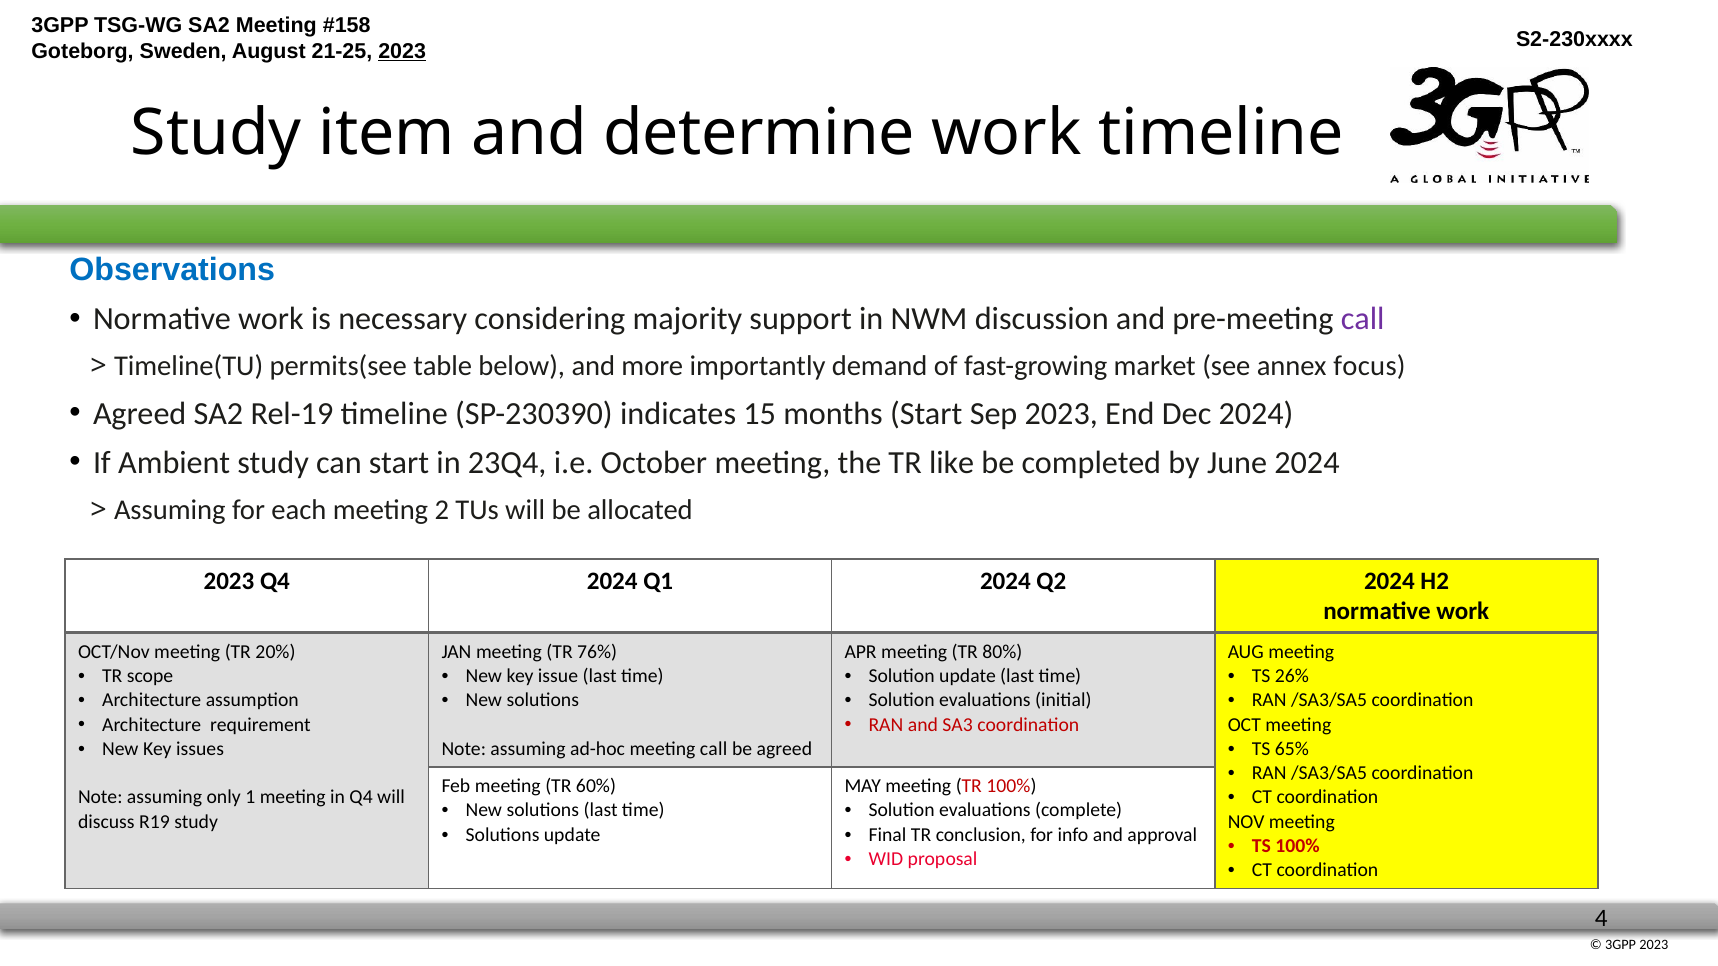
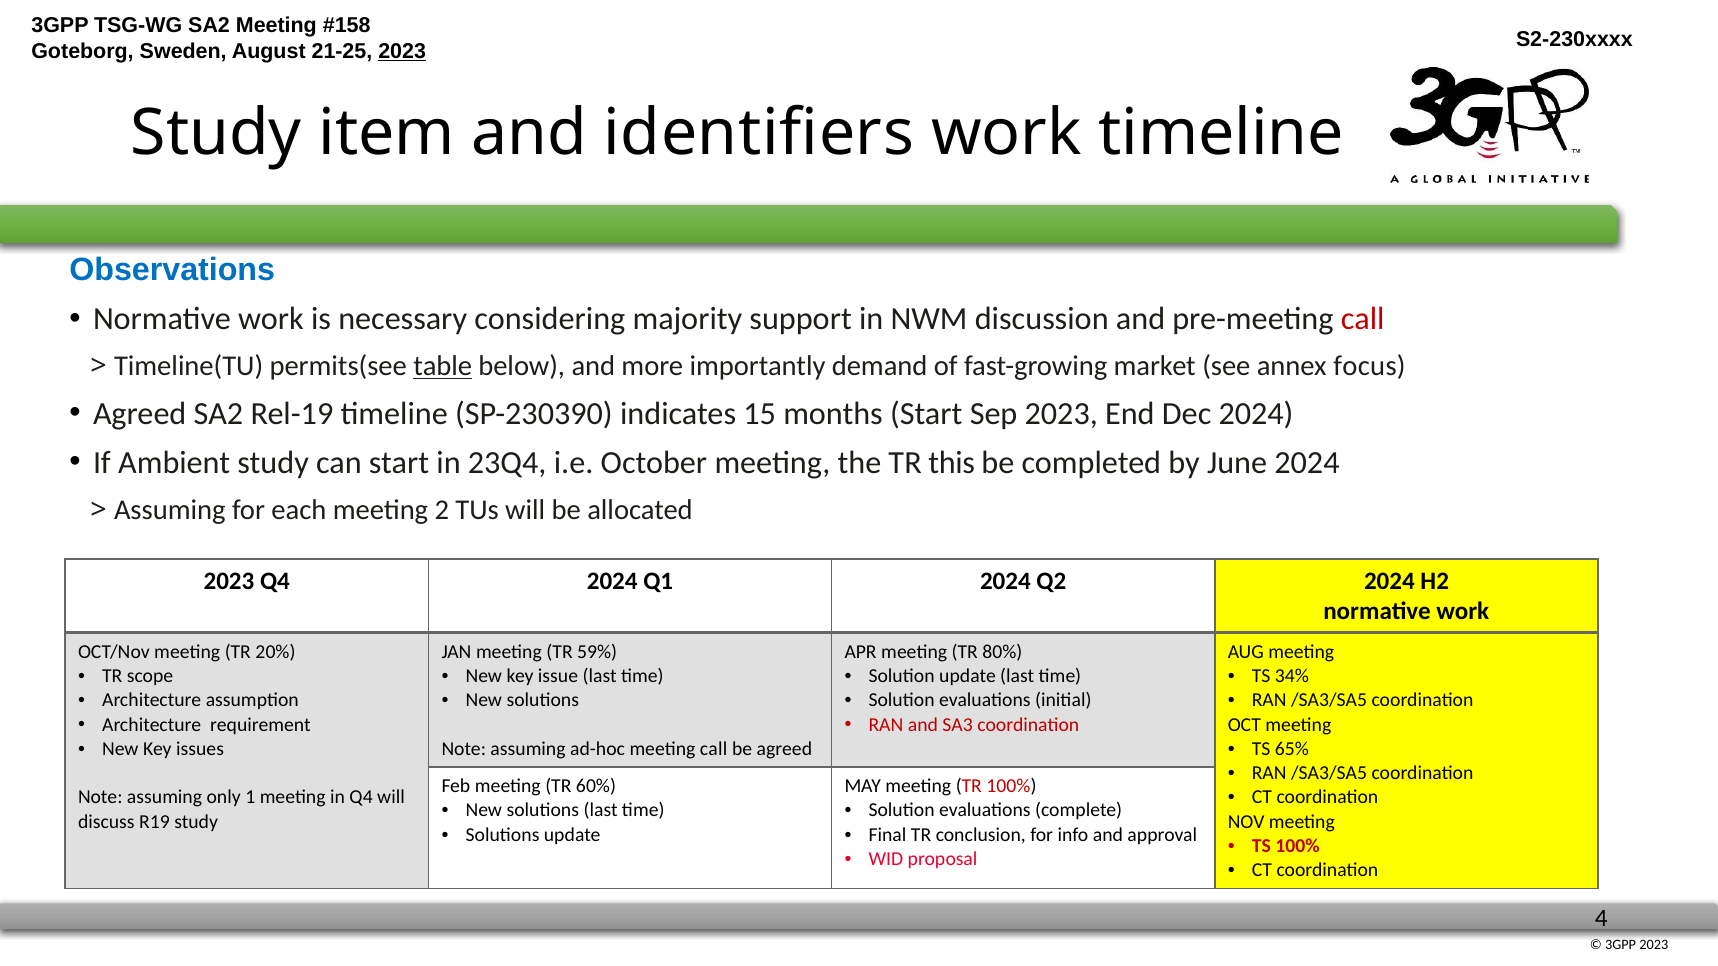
determine: determine -> identifiers
call at (1363, 319) colour: purple -> red
table underline: none -> present
like: like -> this
76%: 76% -> 59%
26%: 26% -> 34%
